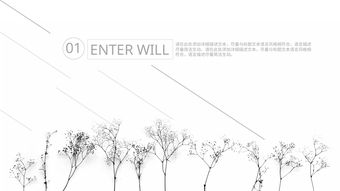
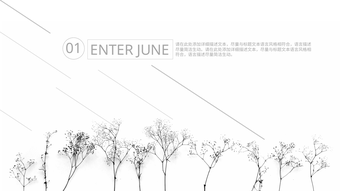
WILL: WILL -> JUNE
